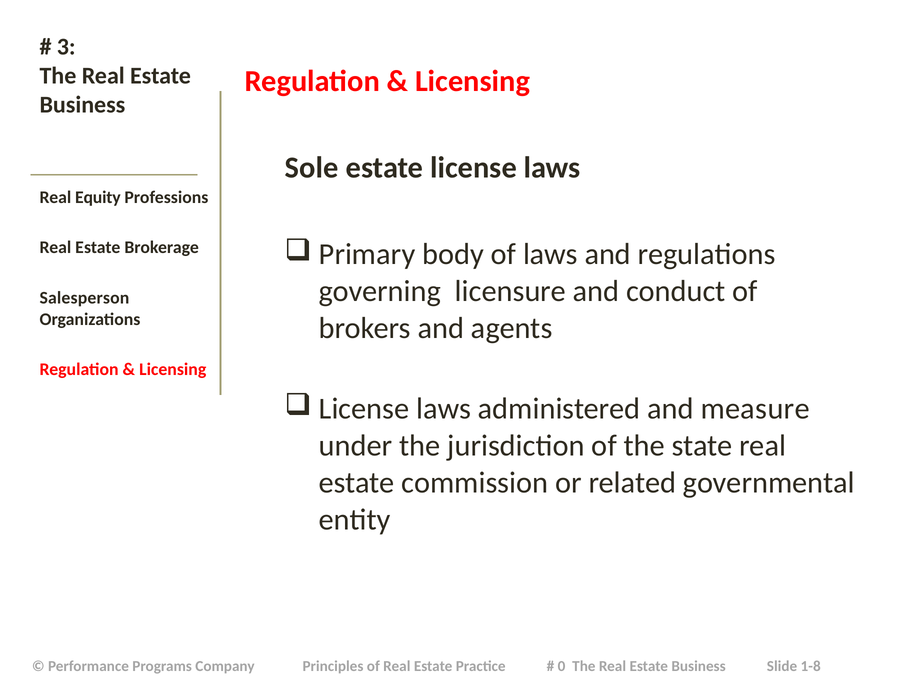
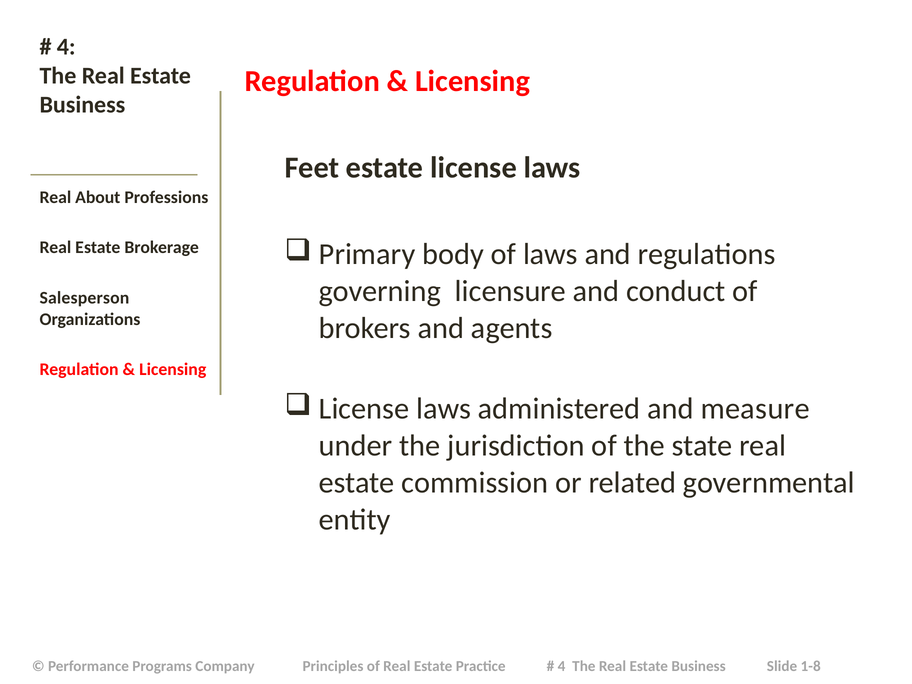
3 at (66, 47): 3 -> 4
Sole: Sole -> Feet
Equity: Equity -> About
0 at (561, 666): 0 -> 4
